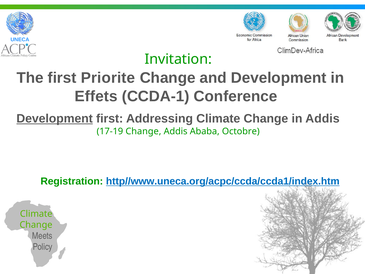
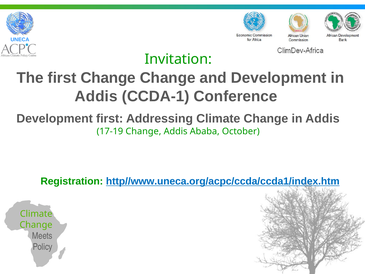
first Priorite: Priorite -> Change
Effets at (96, 96): Effets -> Addis
Development at (55, 119) underline: present -> none
Octobre: Octobre -> October
